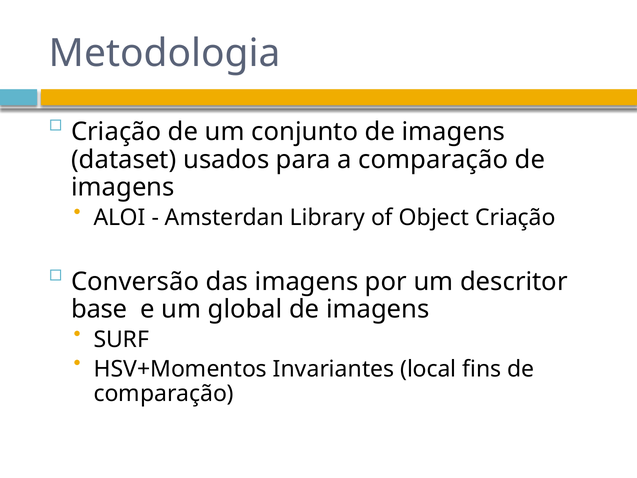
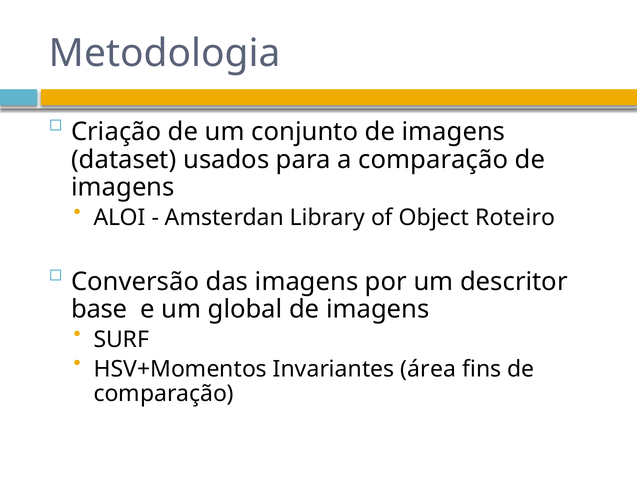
Object Criação: Criação -> Roteiro
local: local -> área
